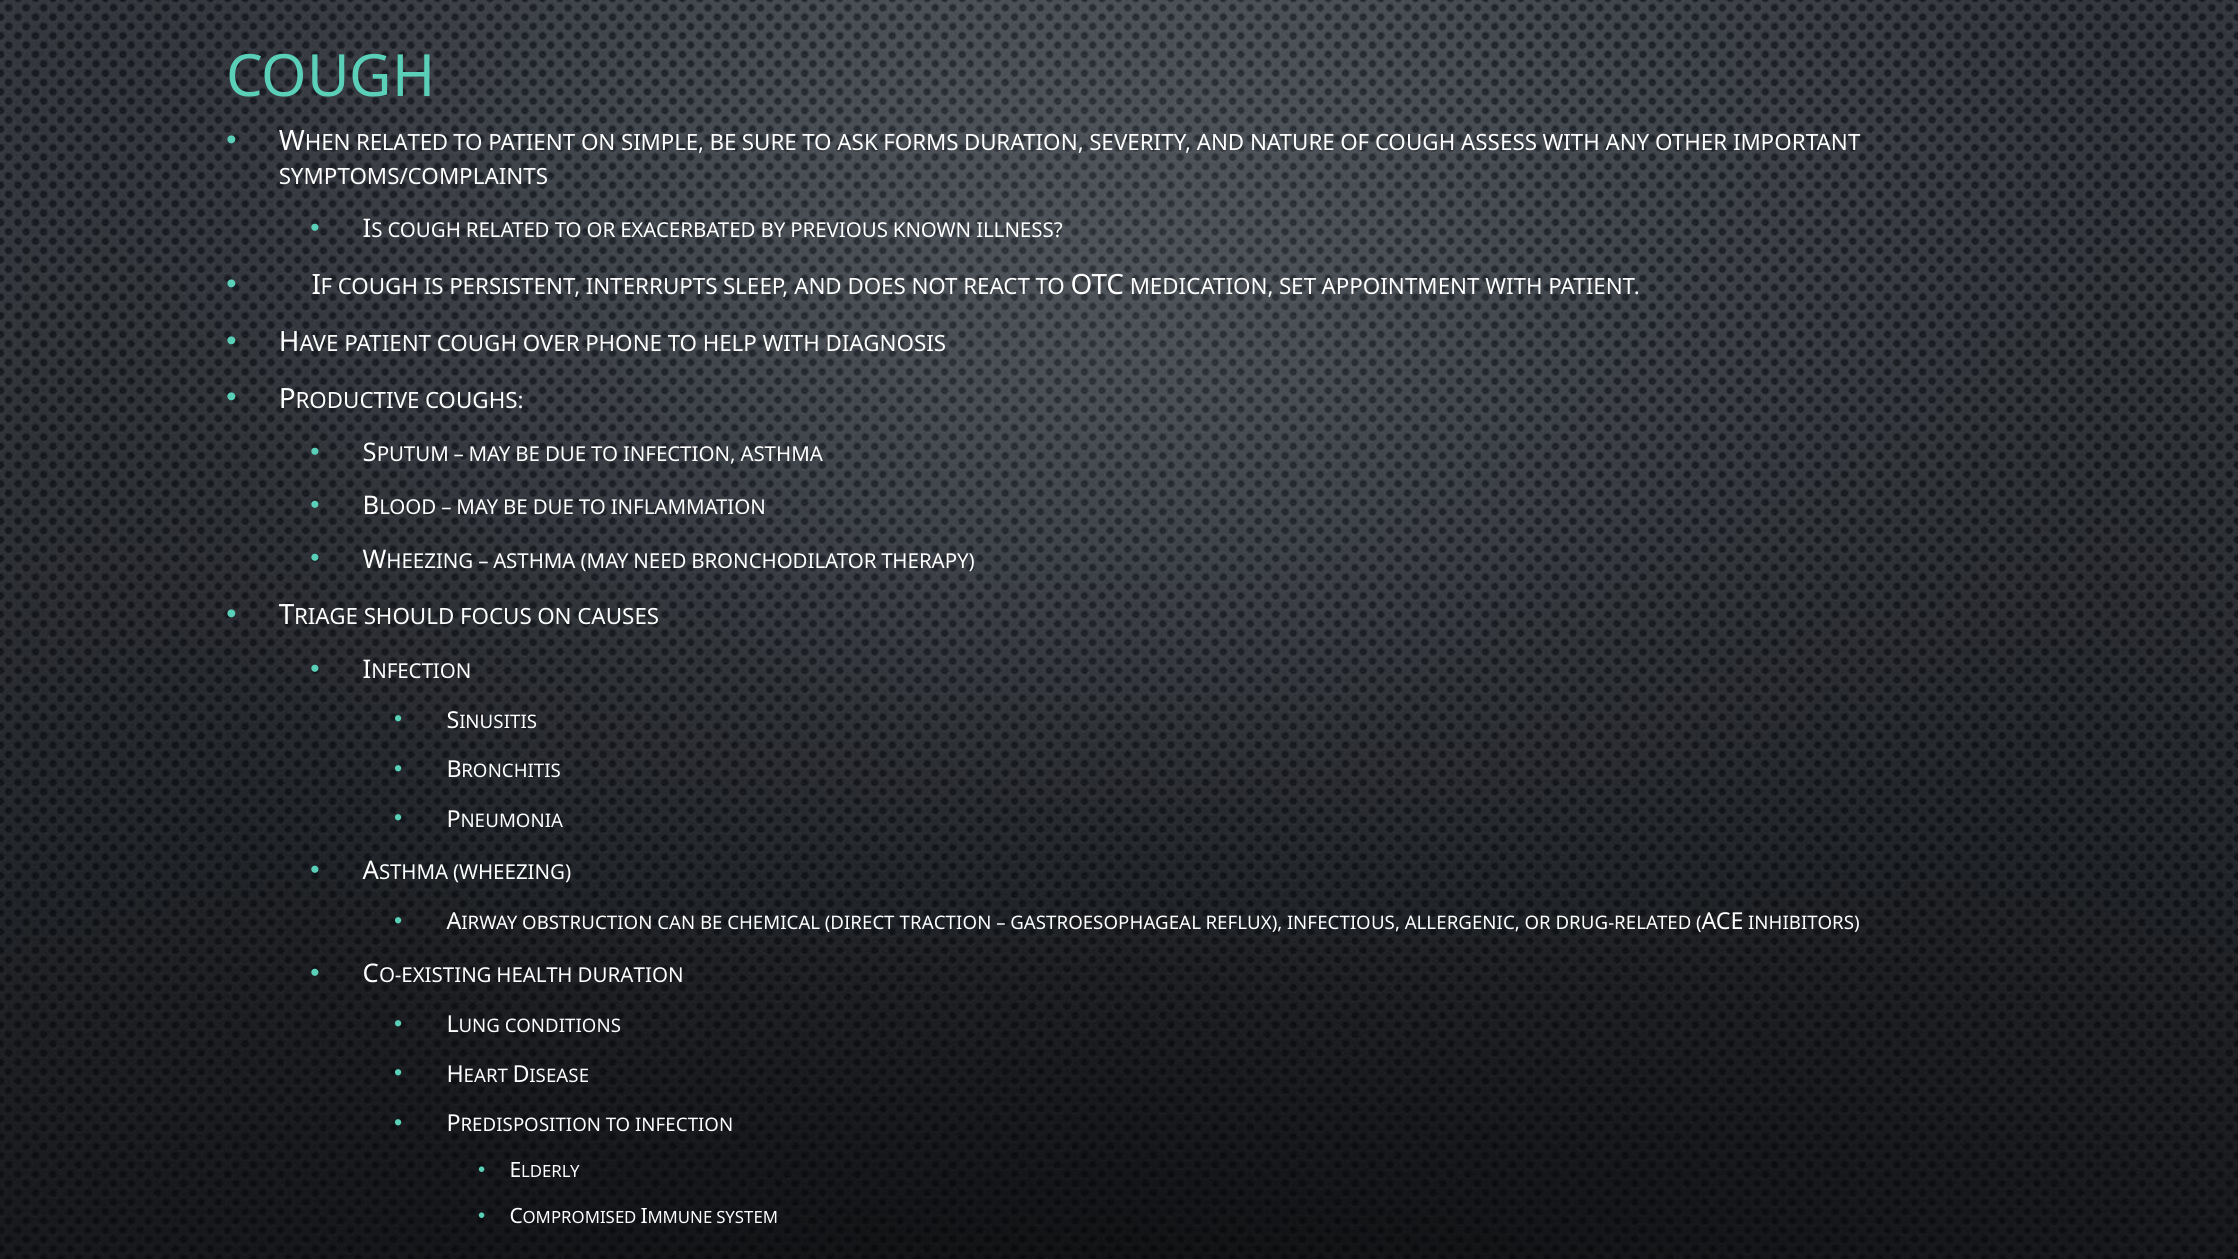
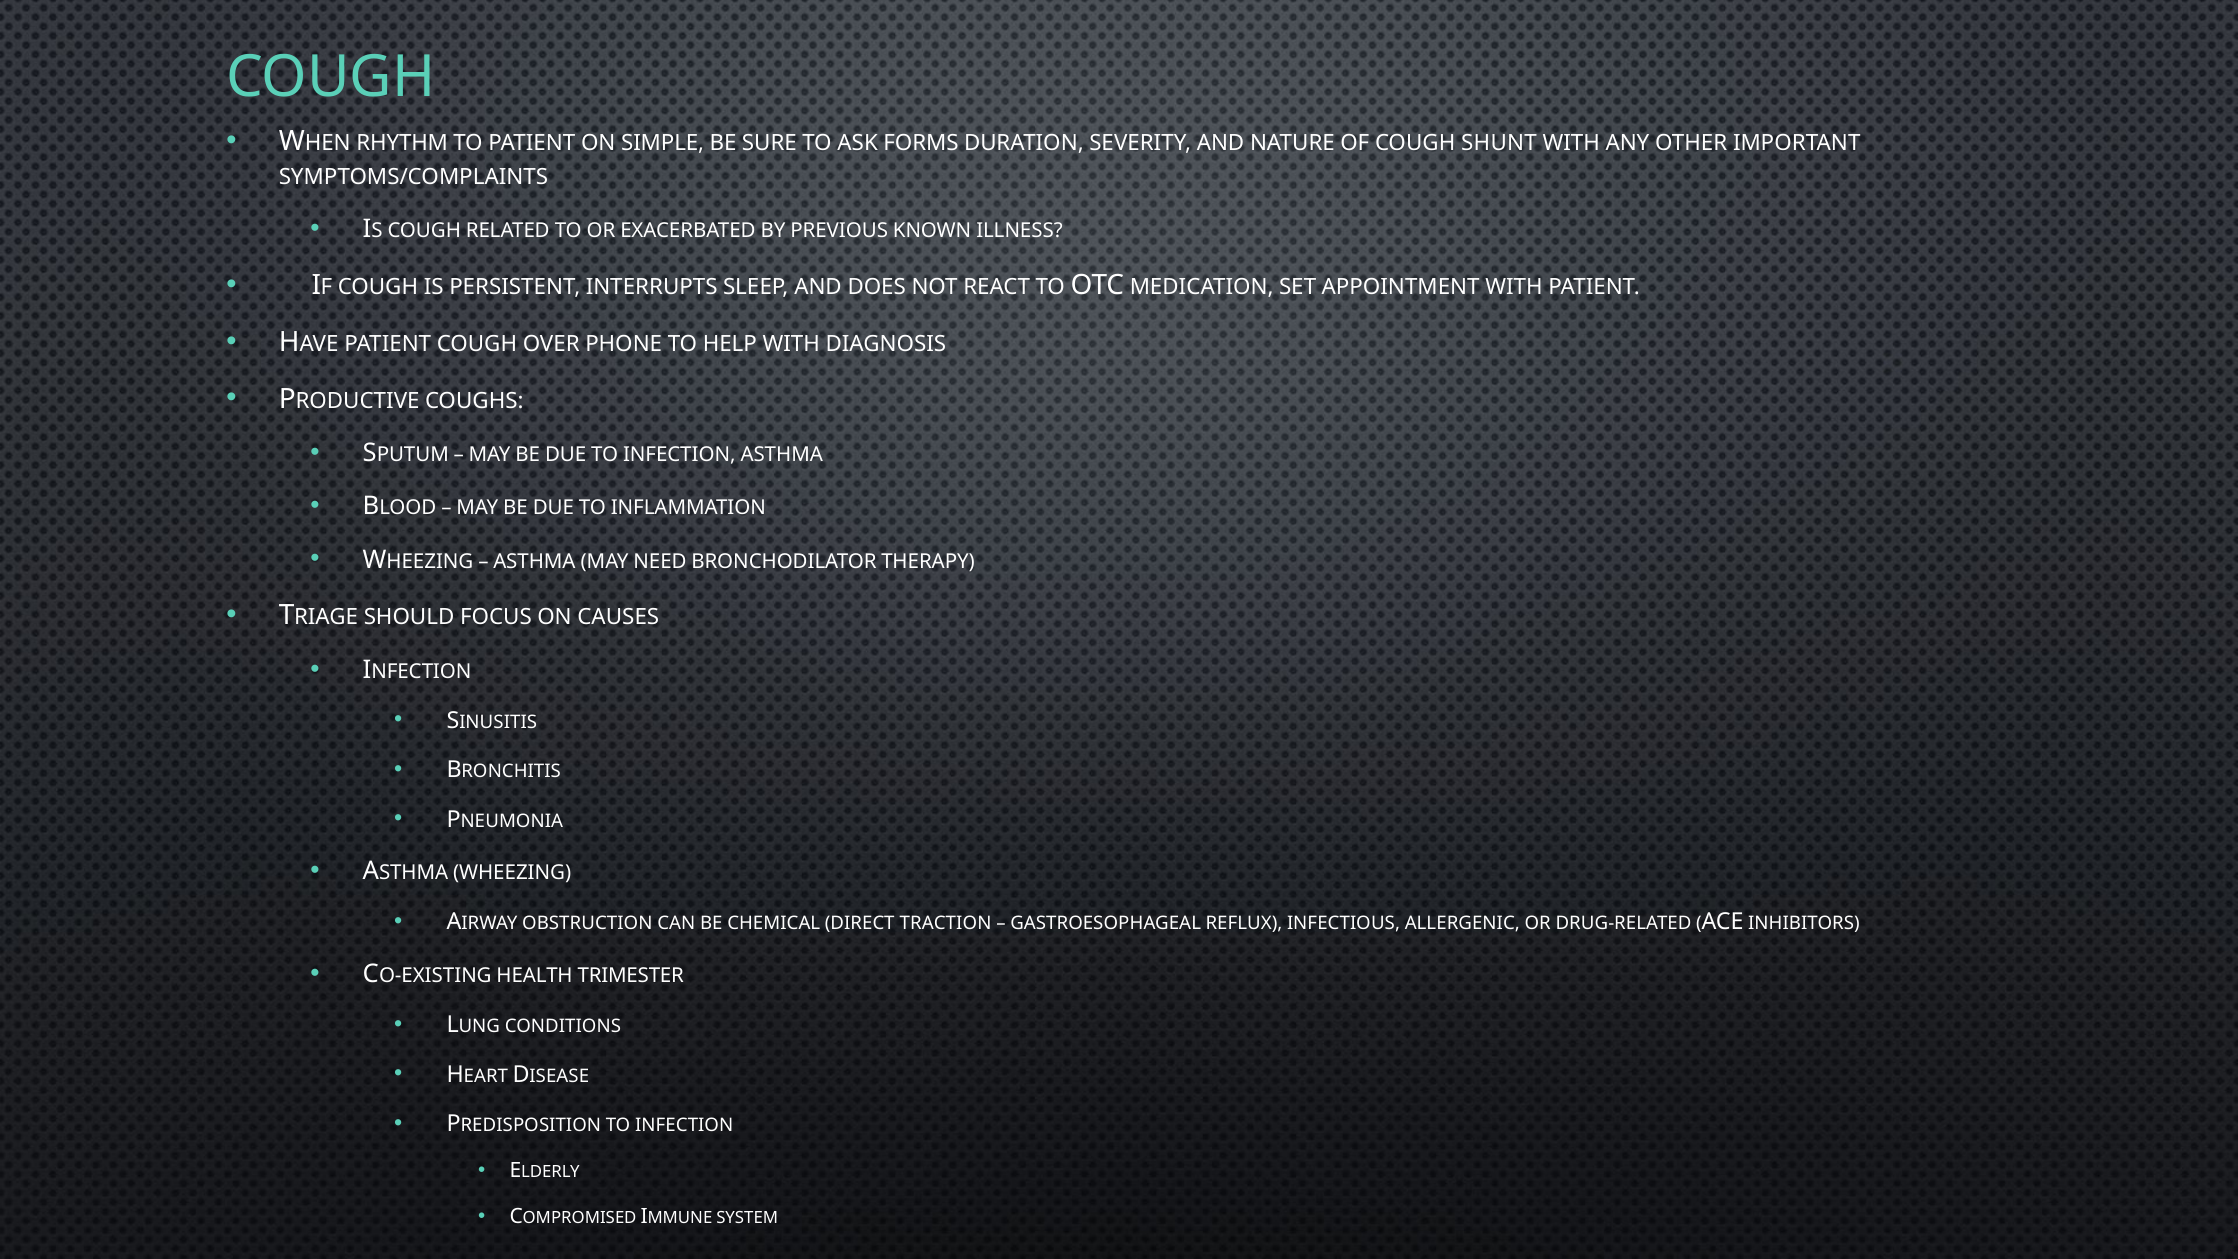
WHEN RELATED: RELATED -> RHYTHM
ASSESS: ASSESS -> SHUNT
HEALTH DURATION: DURATION -> TRIMESTER
